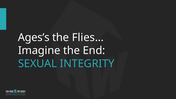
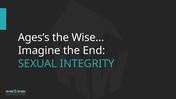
Flies…: Flies… -> Wise…
